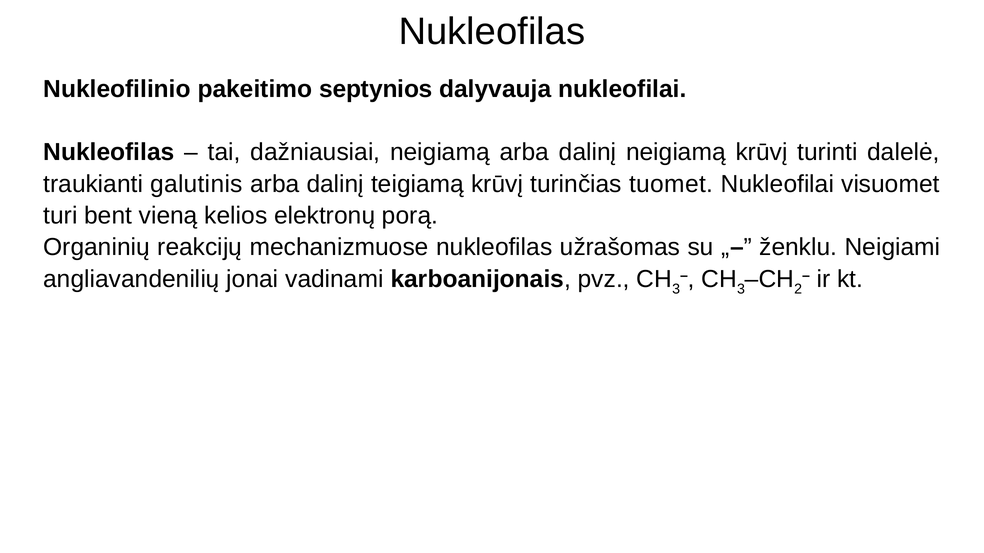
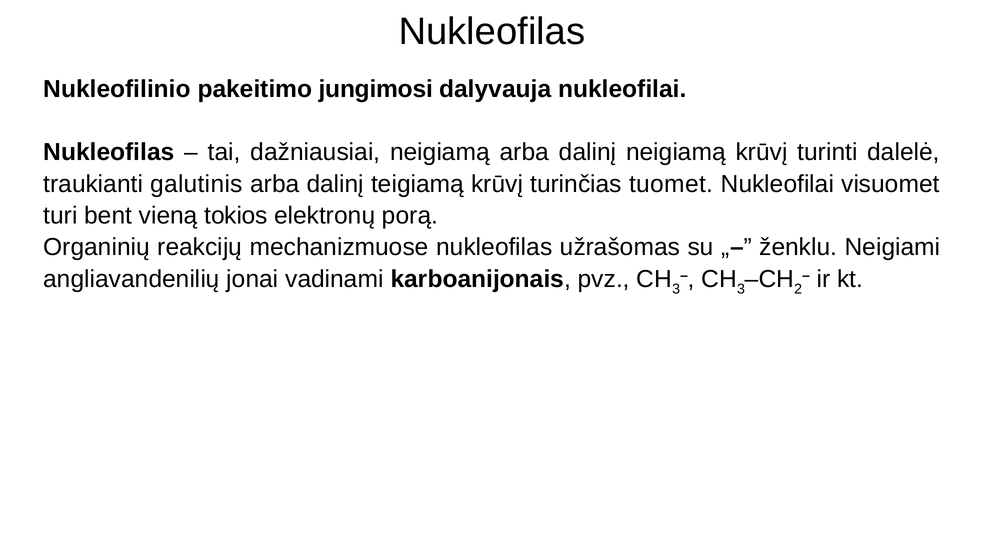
septynios: septynios -> jungimosi
kelios: kelios -> tokios
